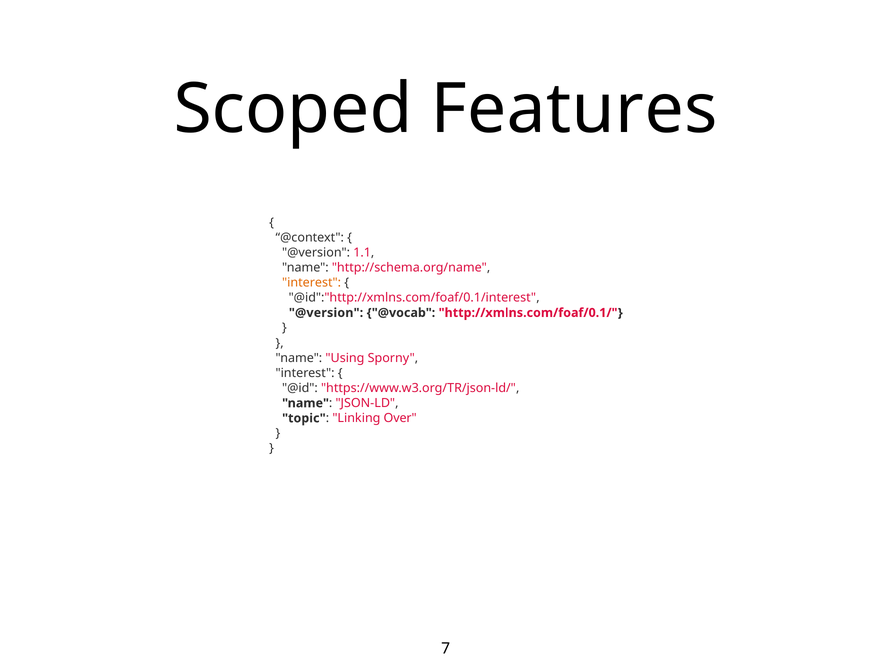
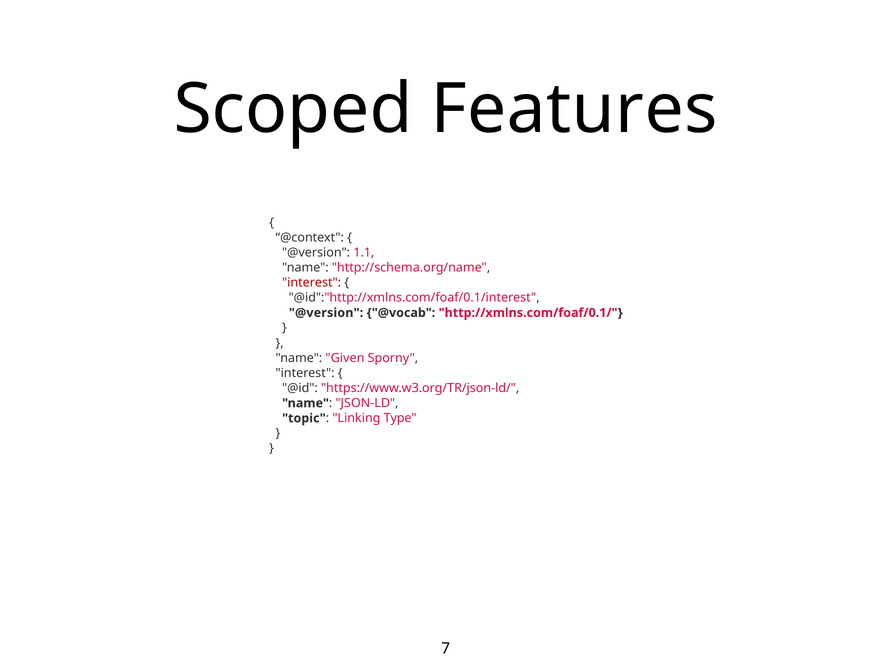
interest at (312, 283) colour: orange -> red
Using: Using -> Given
Over: Over -> Type
